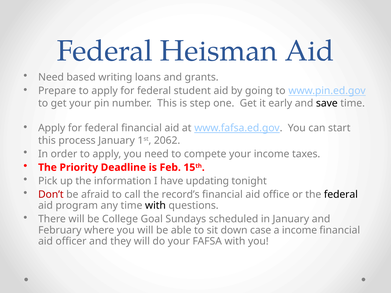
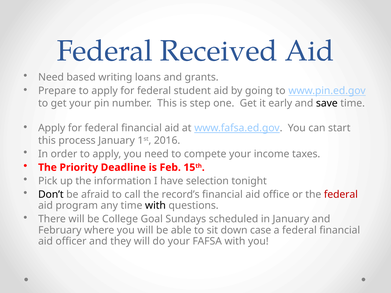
Heisman: Heisman -> Received
2062: 2062 -> 2016
updating: updating -> selection
Don’t colour: red -> black
federal at (341, 195) colour: black -> red
a income: income -> federal
